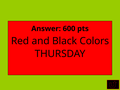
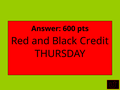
Colors: Colors -> Credit
